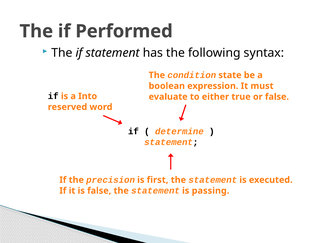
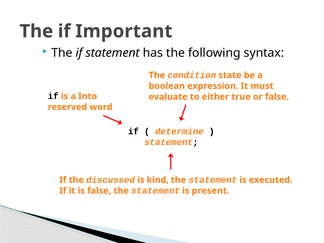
Performed: Performed -> Important
precision: precision -> discussed
first: first -> kind
passing: passing -> present
